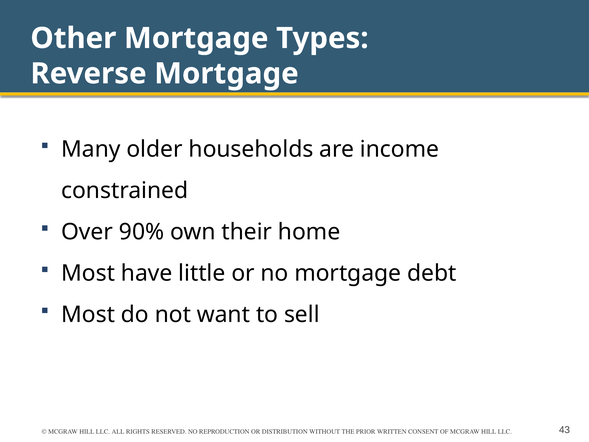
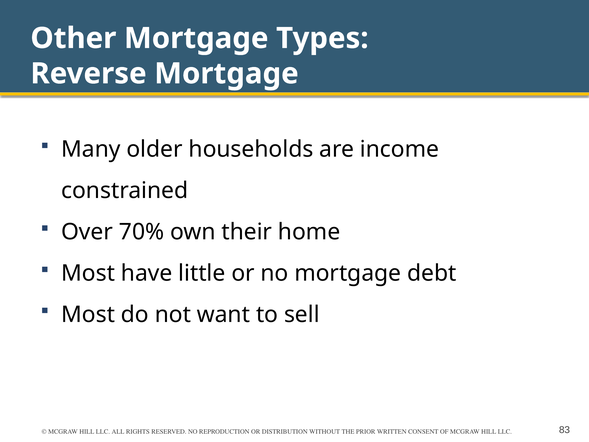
90%: 90% -> 70%
43: 43 -> 83
